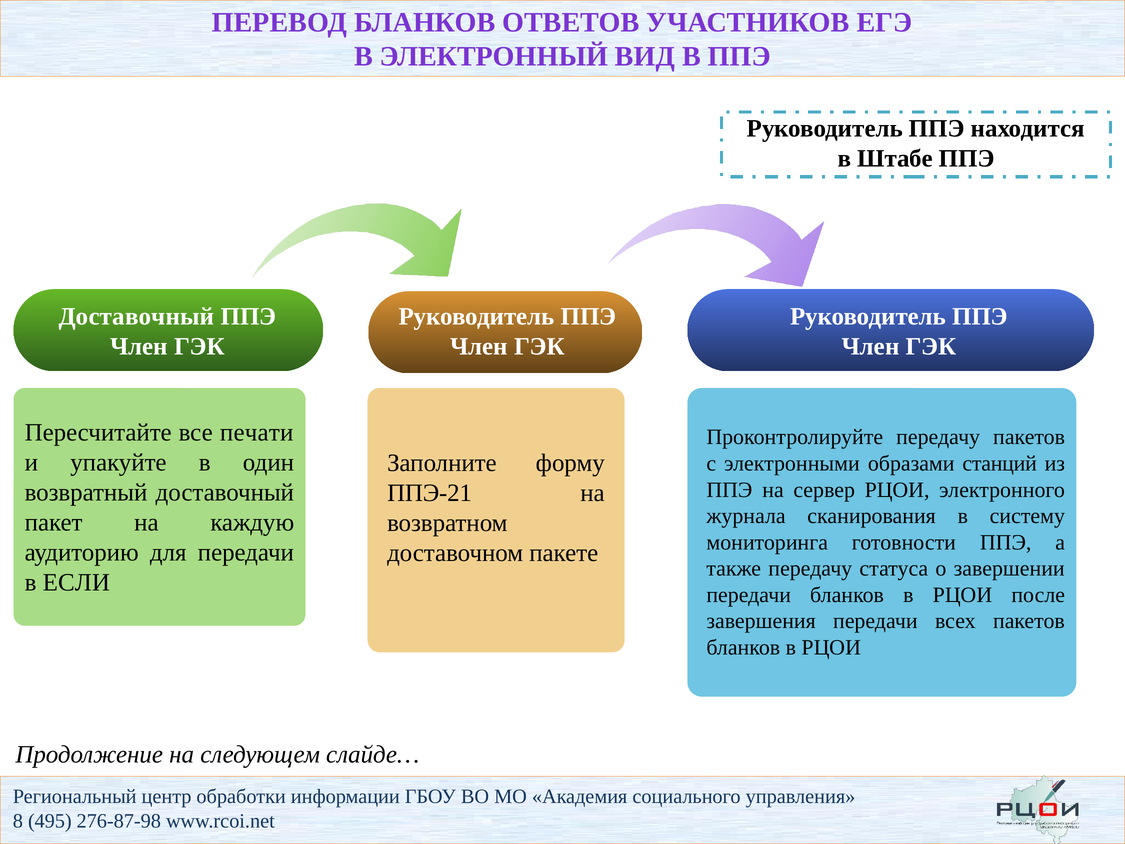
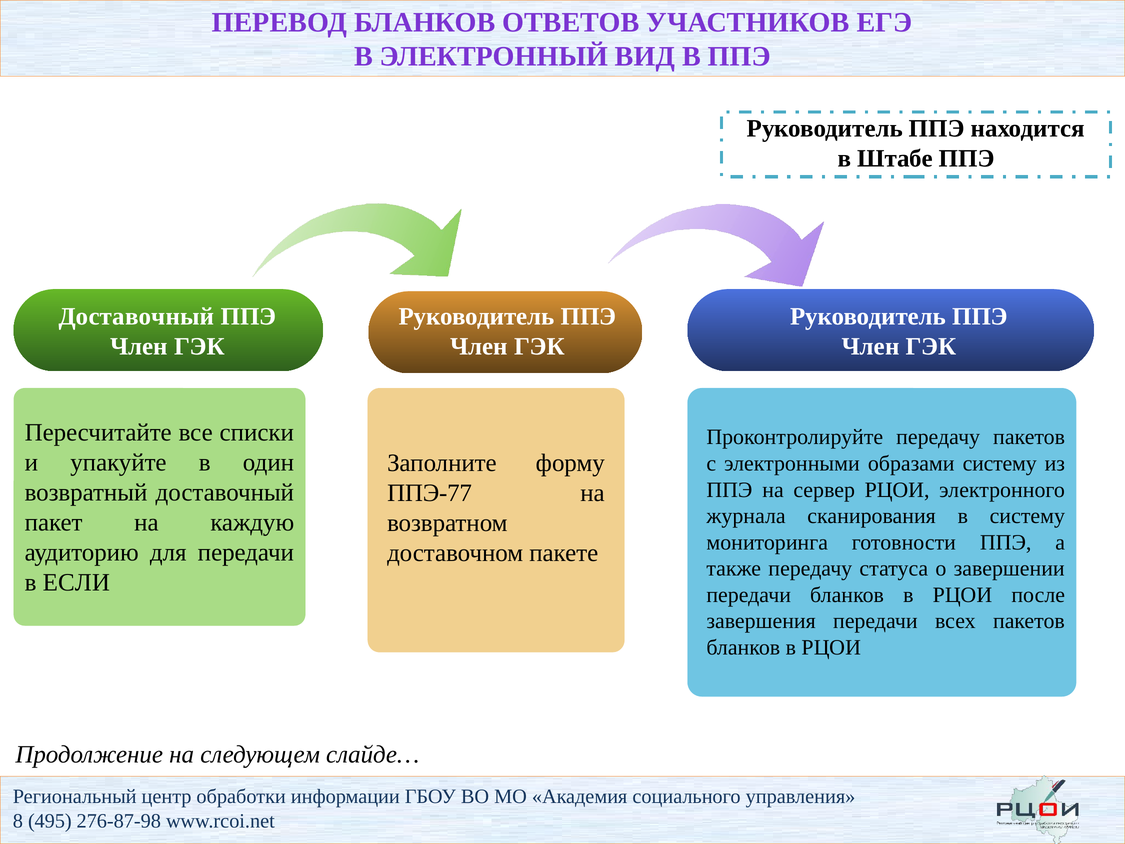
печати: печати -> списки
образами станций: станций -> систему
ППЭ-21: ППЭ-21 -> ППЭ-77
